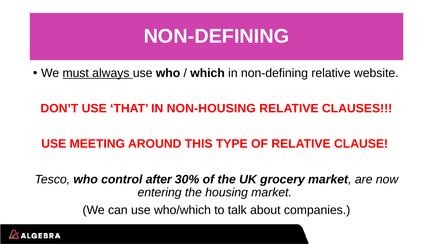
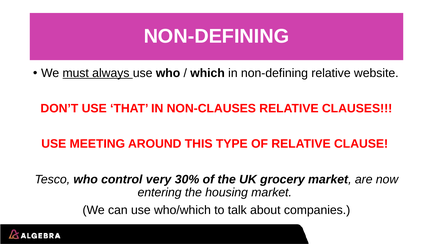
NON-HOUSING: NON-HOUSING -> NON-CLAUSES
after: after -> very
